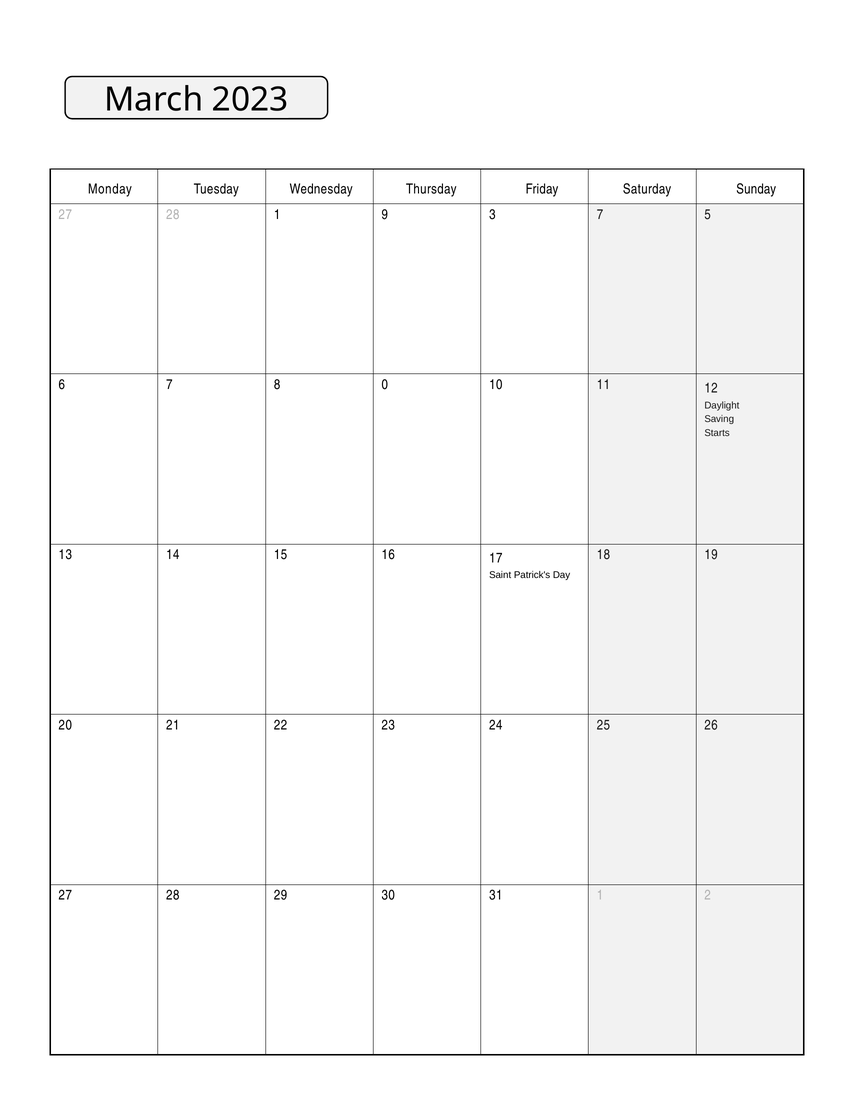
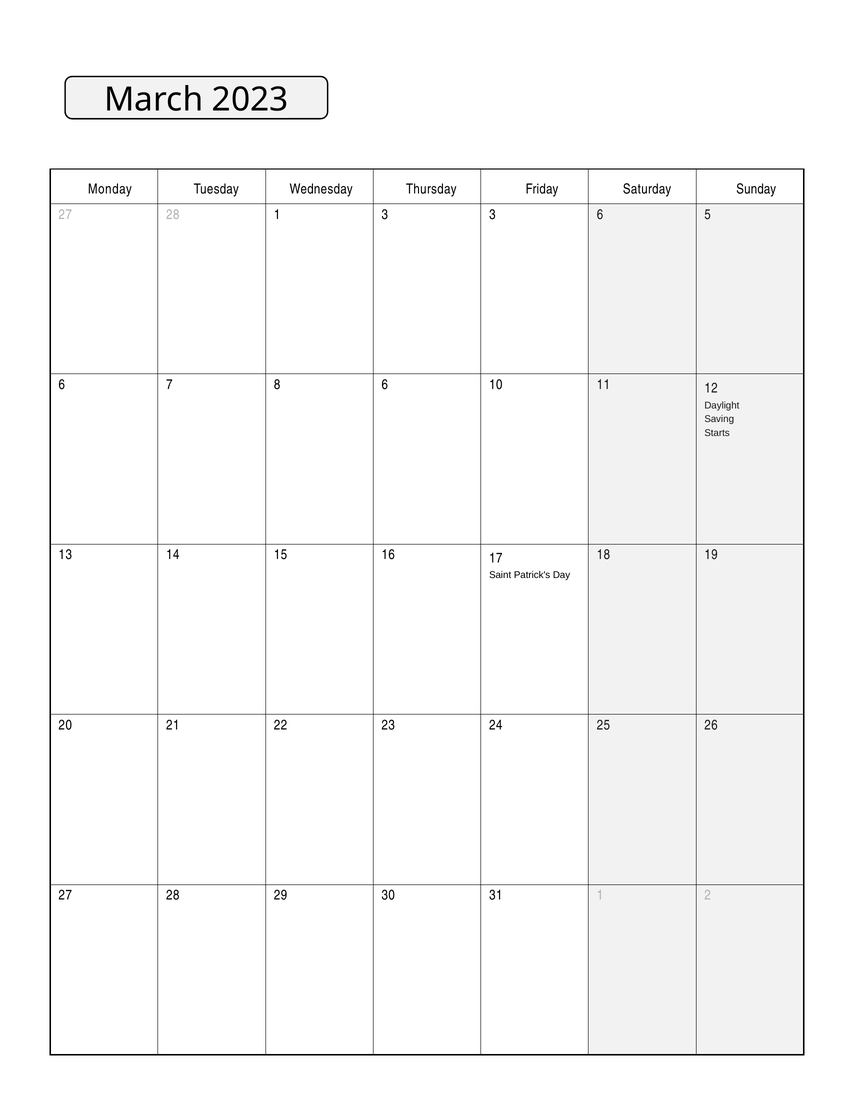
1 9: 9 -> 3
3 7: 7 -> 6
8 0: 0 -> 6
